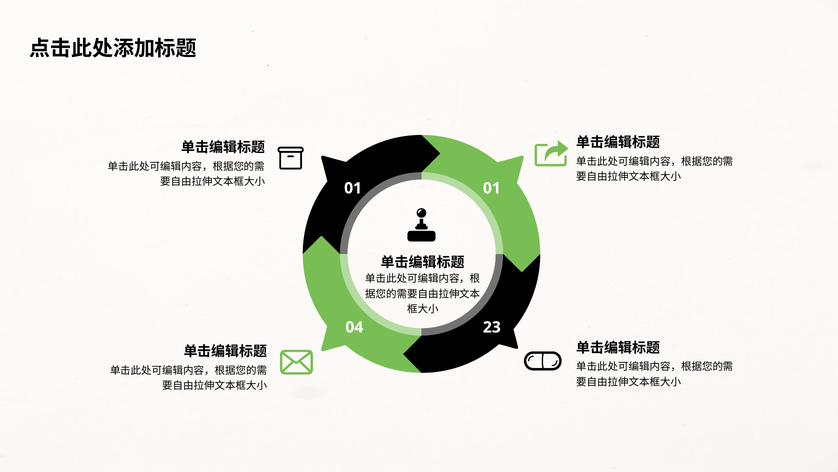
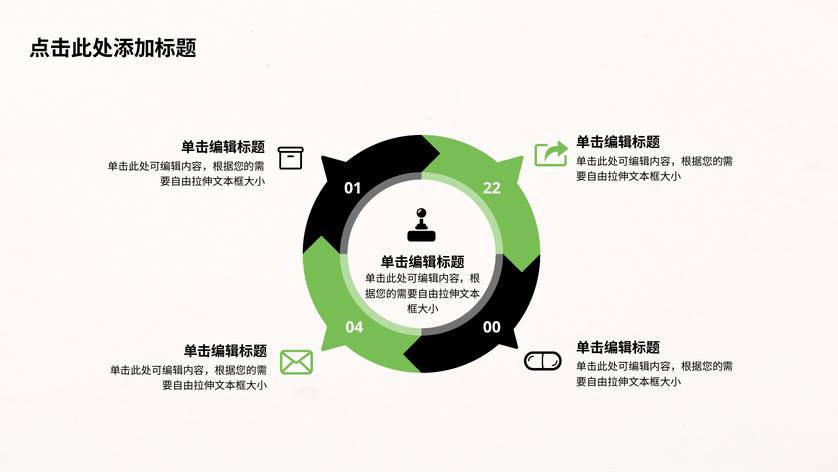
01 01: 01 -> 22
23: 23 -> 00
